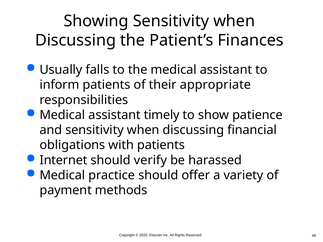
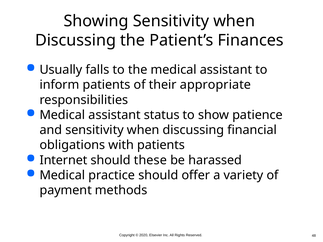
timely: timely -> status
verify: verify -> these
